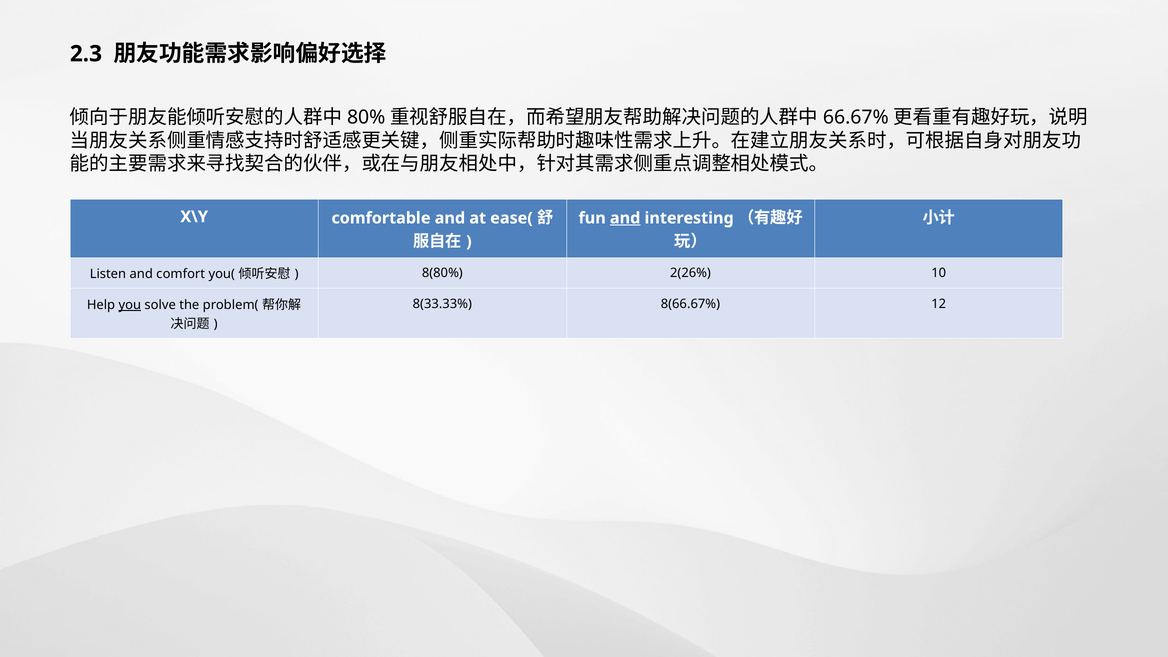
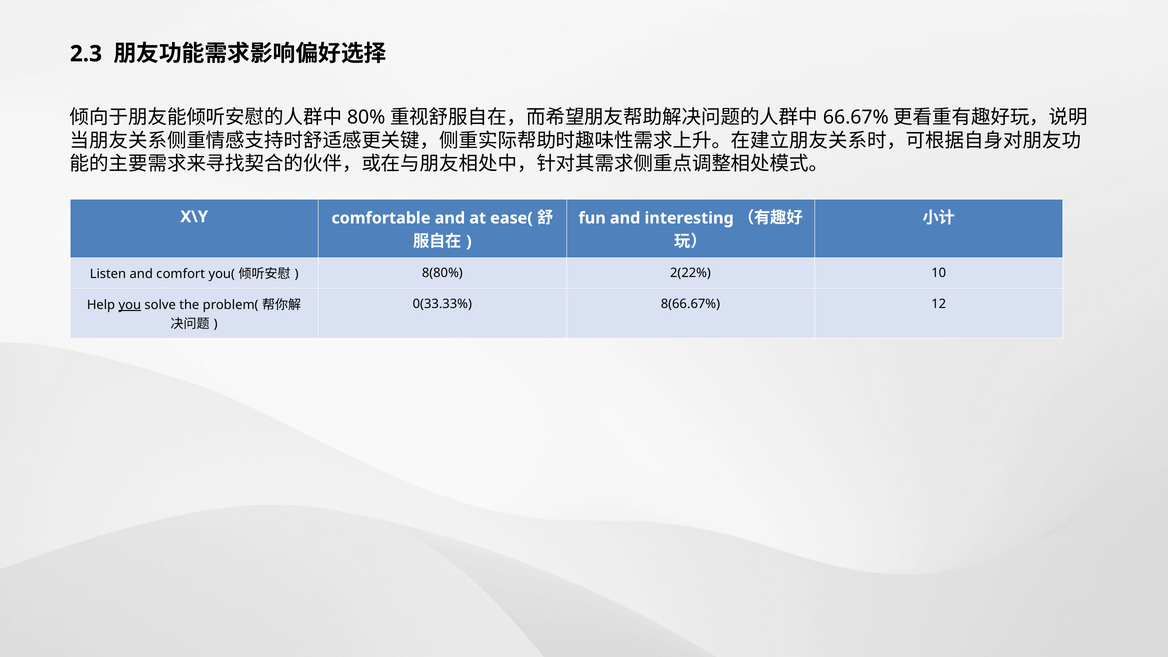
and at (625, 218) underline: present -> none
2(26%: 2(26% -> 2(22%
8(33.33%: 8(33.33% -> 0(33.33%
